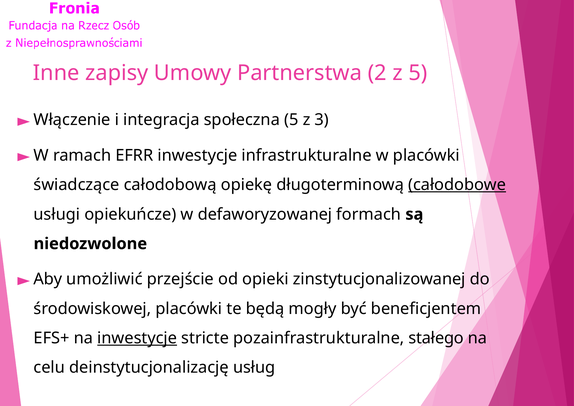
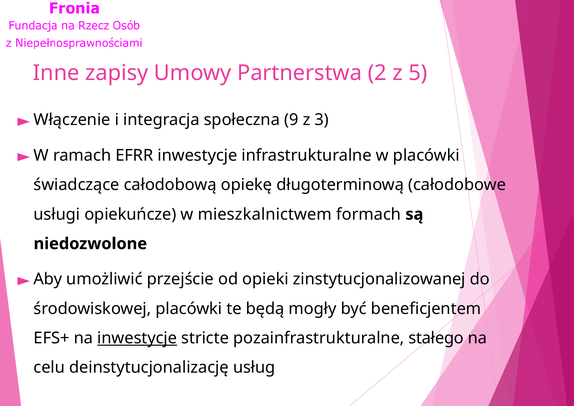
społeczna 5: 5 -> 9
całodobowe underline: present -> none
defaworyzowanej: defaworyzowanej -> mieszkalnictwem
